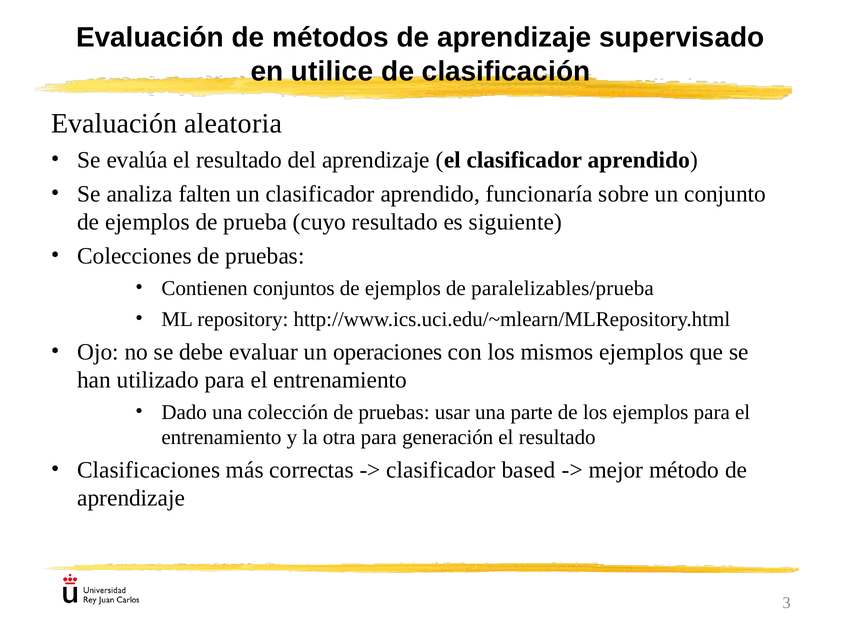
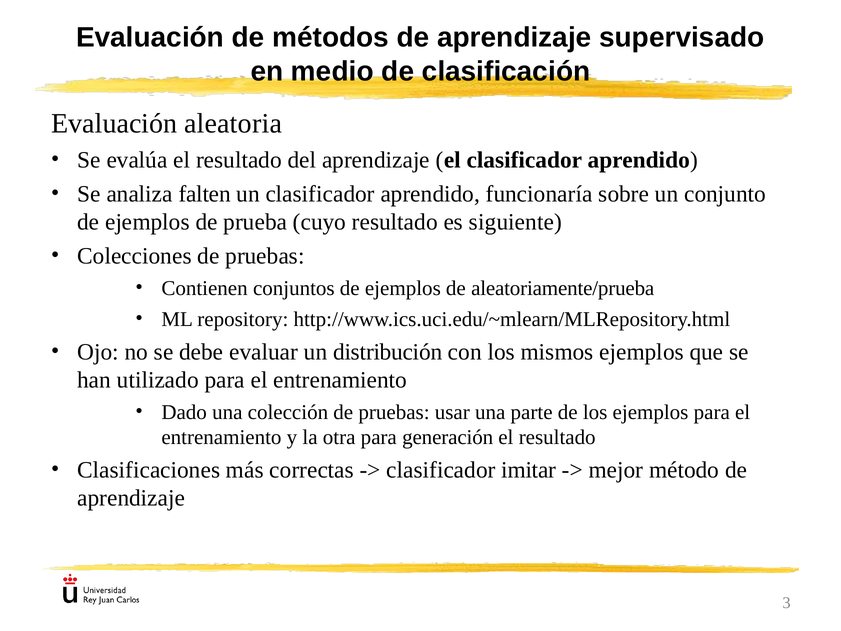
utilice: utilice -> medio
paralelizables/prueba: paralelizables/prueba -> aleatoriamente/prueba
operaciones: operaciones -> distribución
based: based -> imitar
